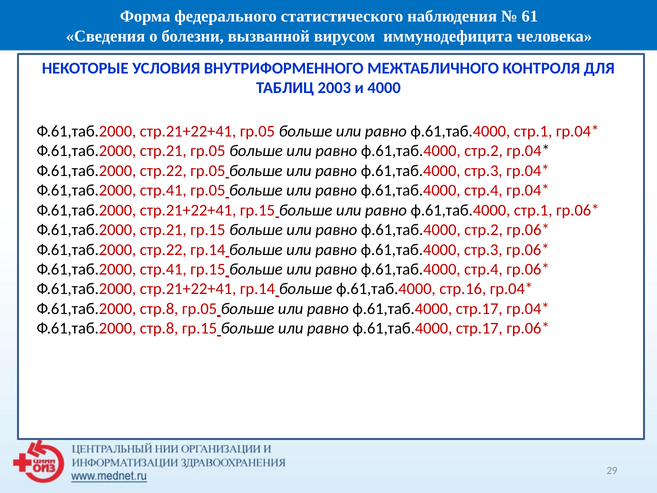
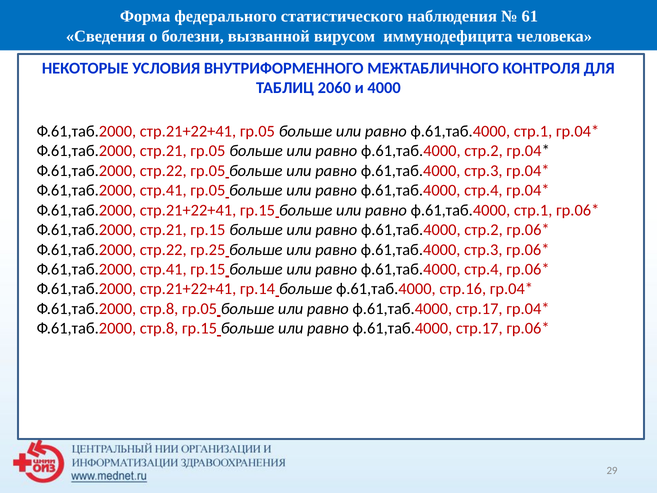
2003: 2003 -> 2060
стр.22 гр.14: гр.14 -> гр.25
